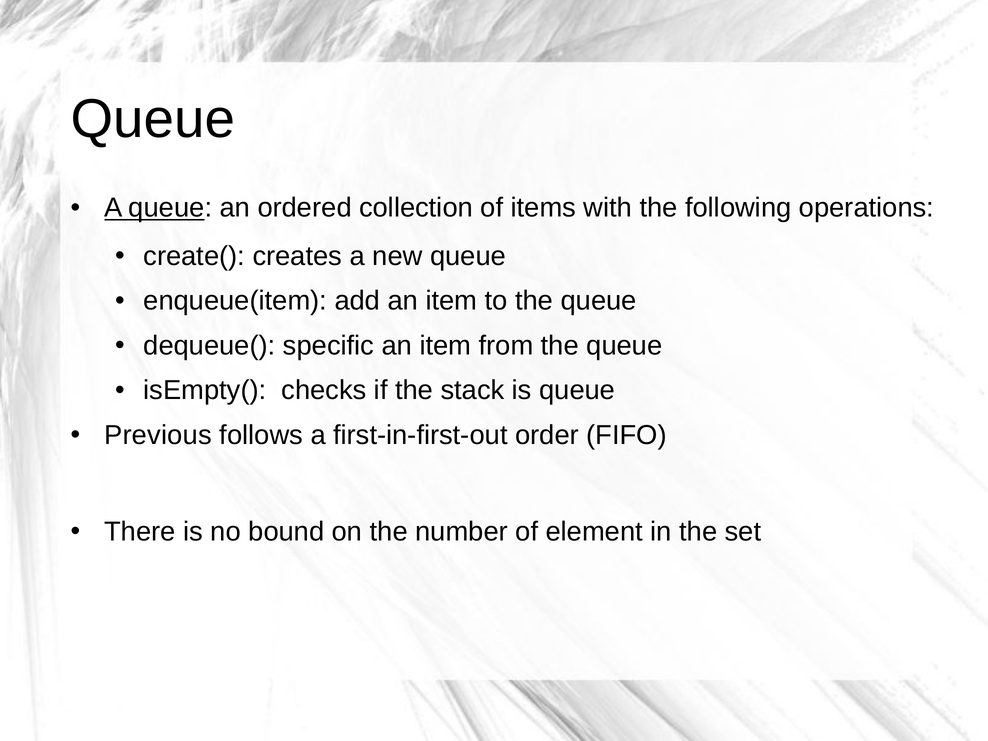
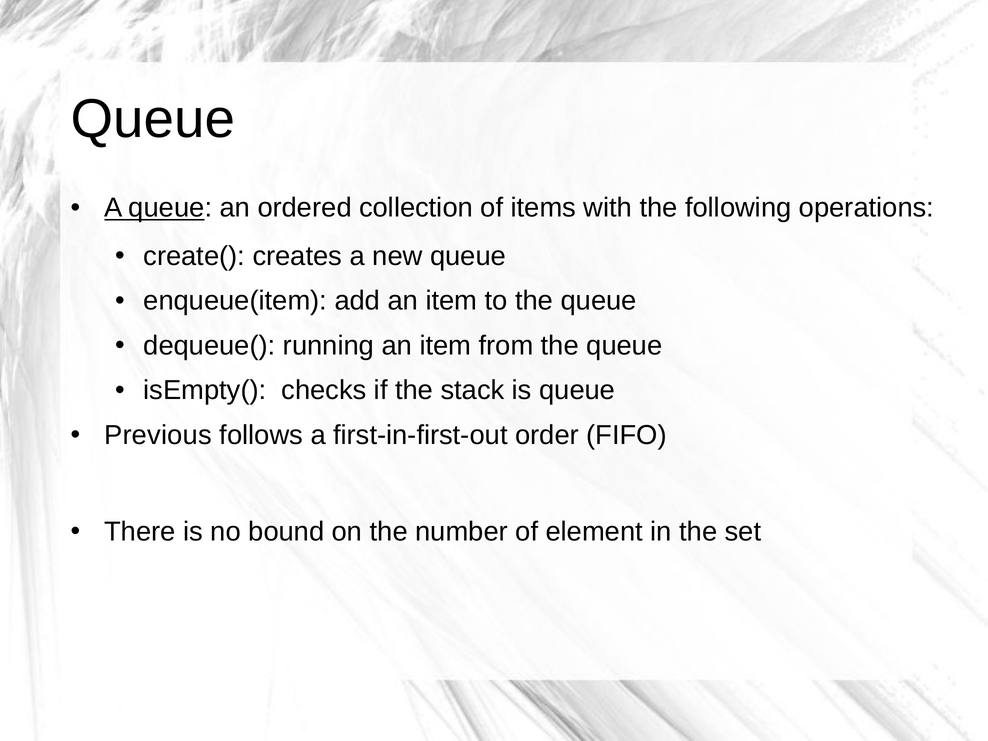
specific: specific -> running
